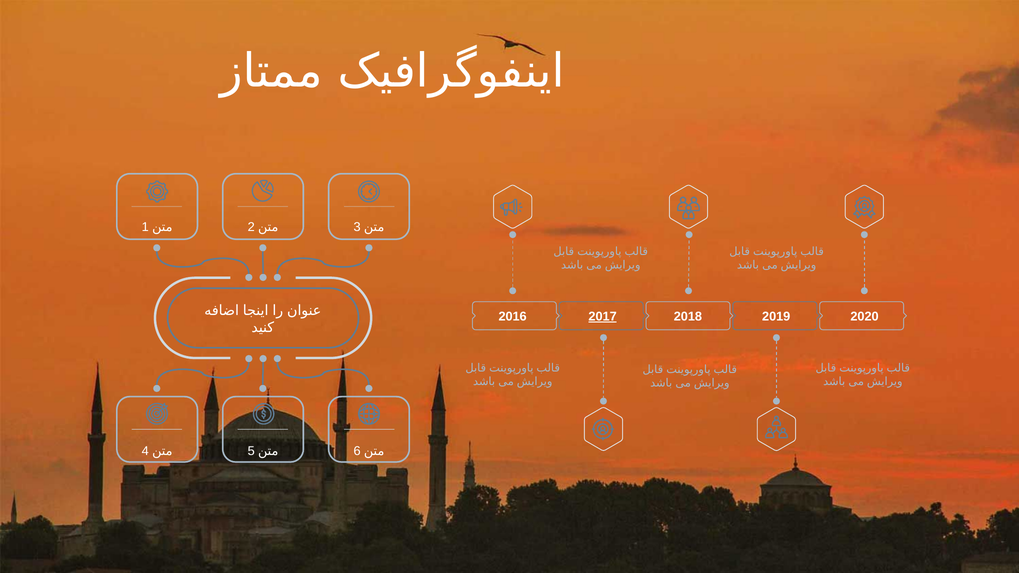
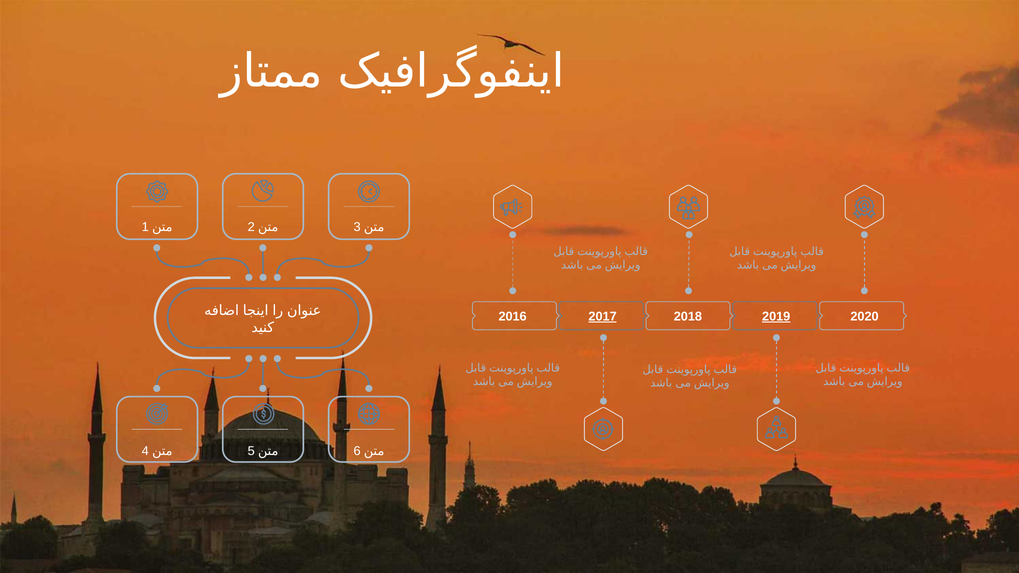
2019 underline: none -> present
